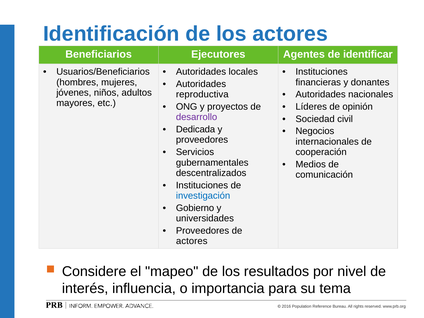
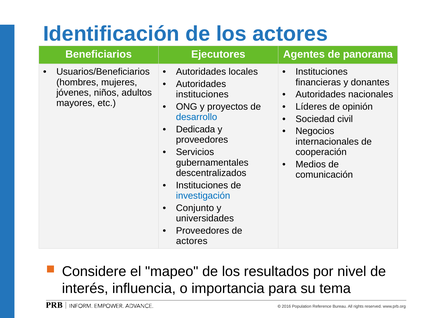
identificar: identificar -> panorama
reproductiva at (202, 94): reproductiva -> instituciones
desarrollo colour: purple -> blue
Gobierno: Gobierno -> Conjunto
